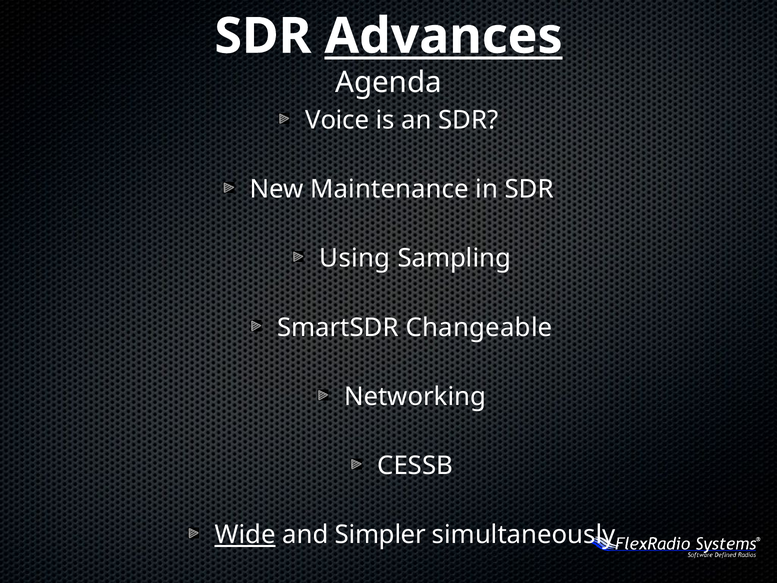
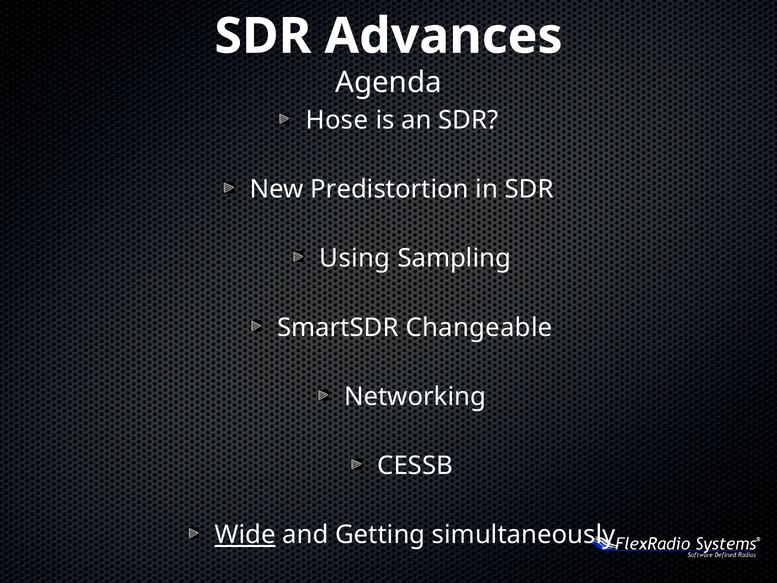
Advances underline: present -> none
Voice: Voice -> Hose
Maintenance: Maintenance -> Predistortion
Simpler: Simpler -> Getting
